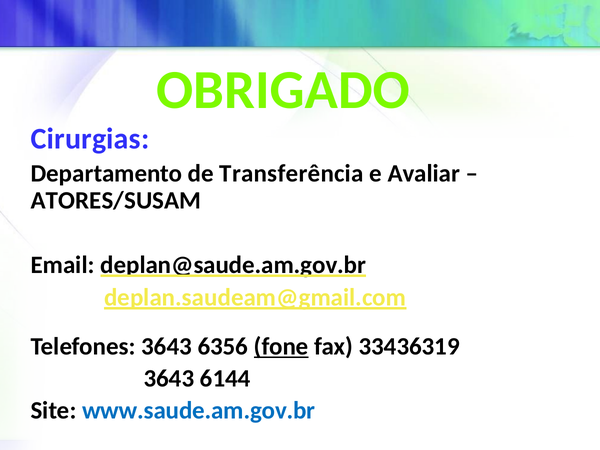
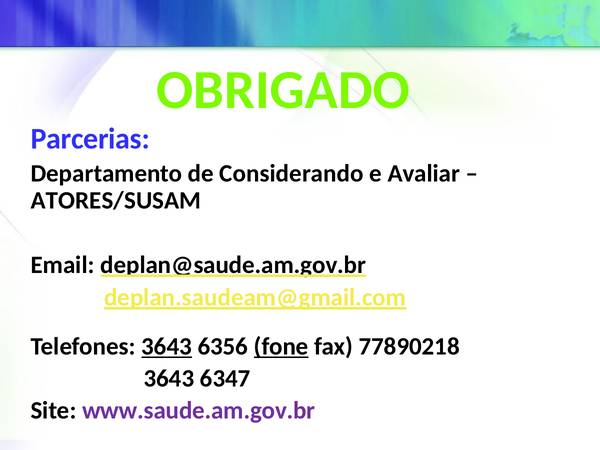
Cirurgias: Cirurgias -> Parcerias
Transferência: Transferência -> Considerando
3643 at (167, 347) underline: none -> present
33436319: 33436319 -> 77890218
6144: 6144 -> 6347
www.saude.am.gov.br colour: blue -> purple
